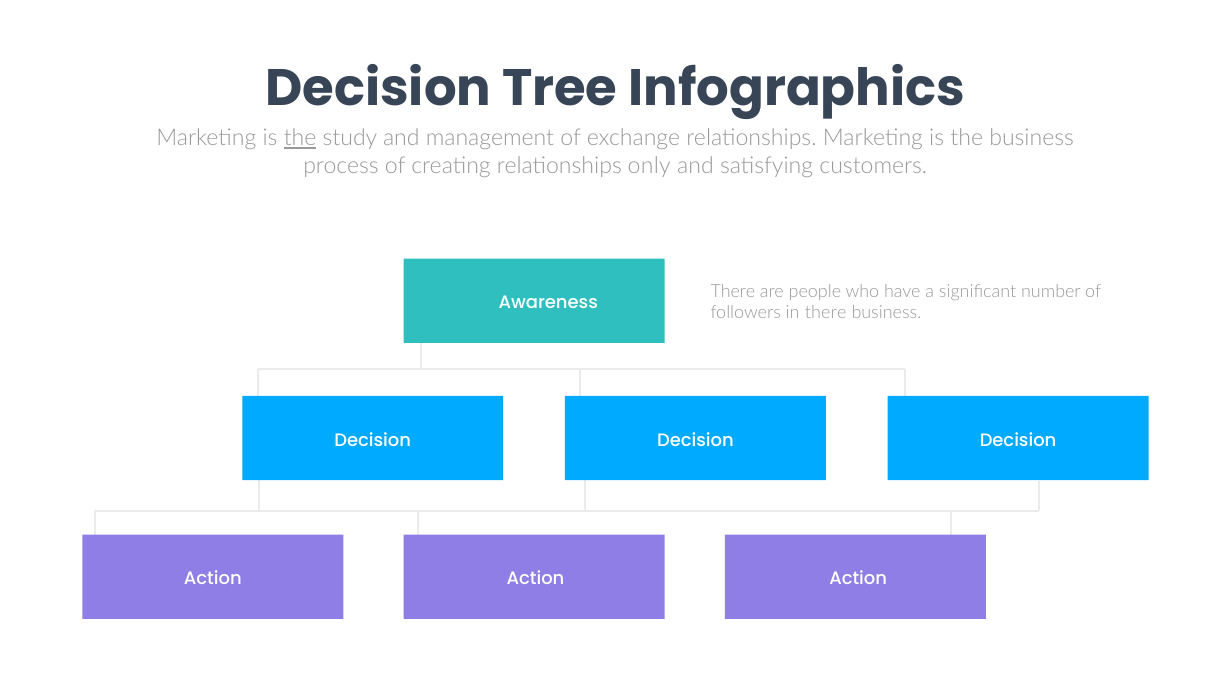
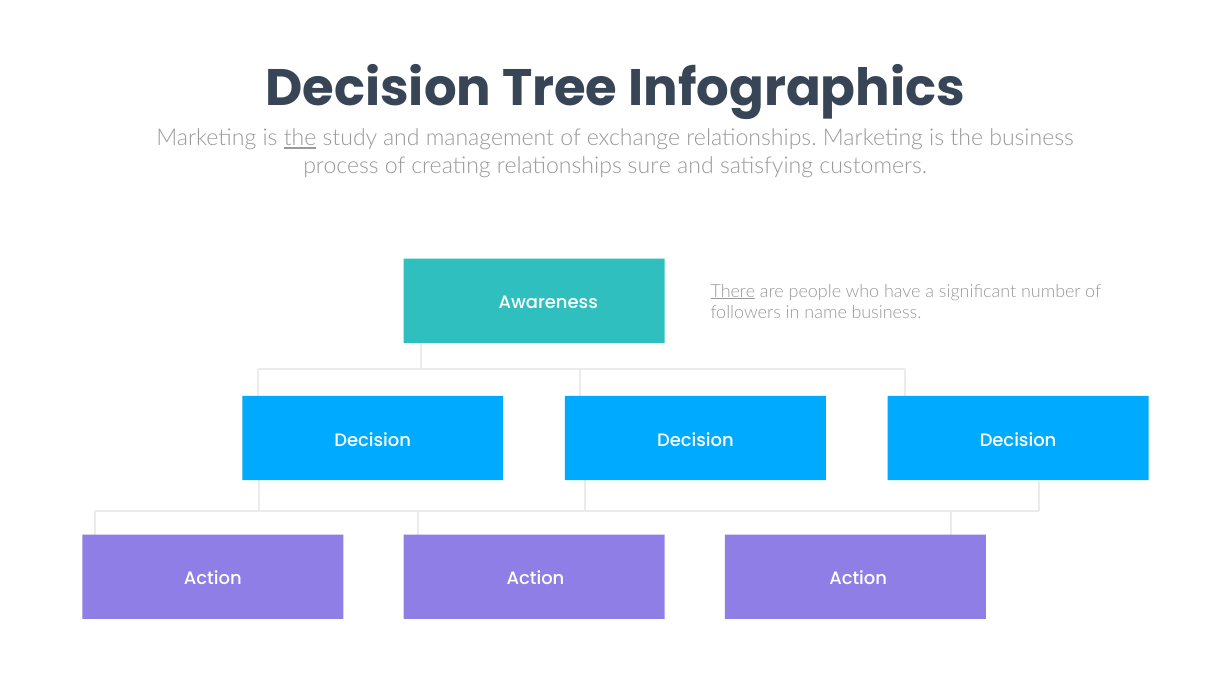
only: only -> sure
There at (733, 291) underline: none -> present
in there: there -> name
